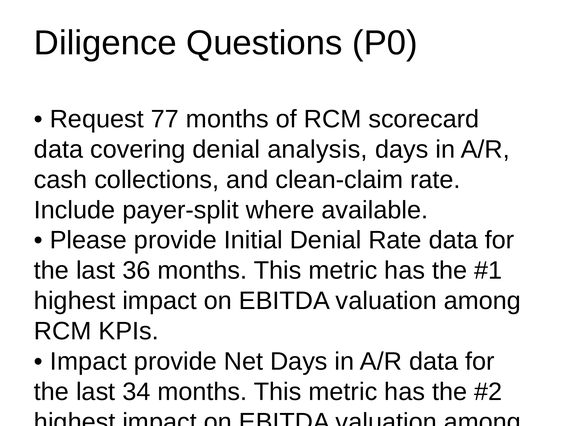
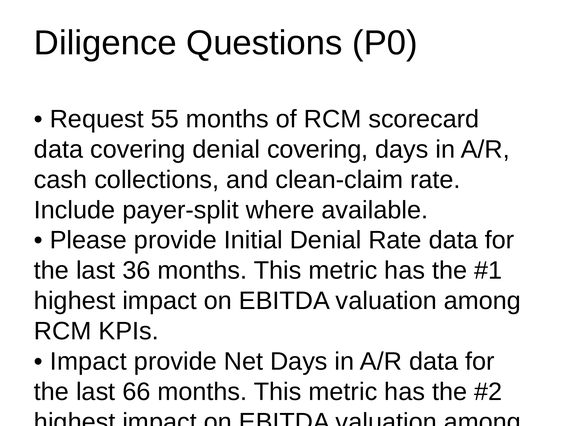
77: 77 -> 55
denial analysis: analysis -> covering
34: 34 -> 66
